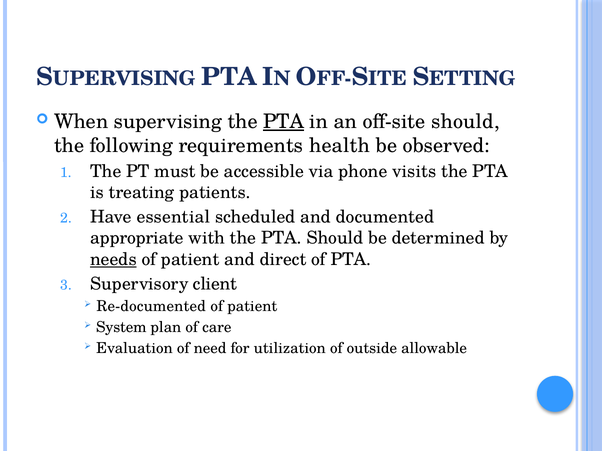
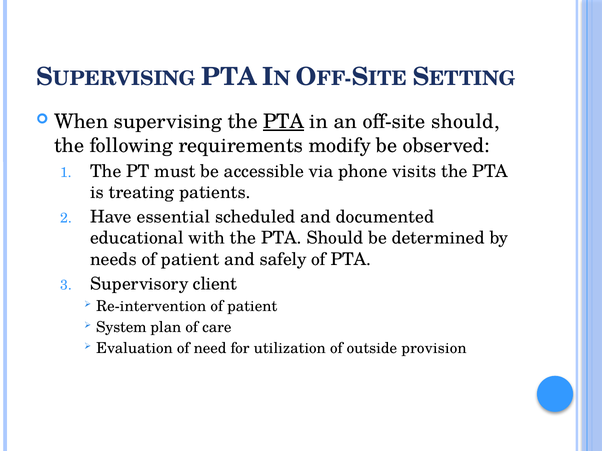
health: health -> modify
appropriate: appropriate -> educational
needs underline: present -> none
direct: direct -> safely
Re-documented: Re-documented -> Re-intervention
allowable: allowable -> provision
